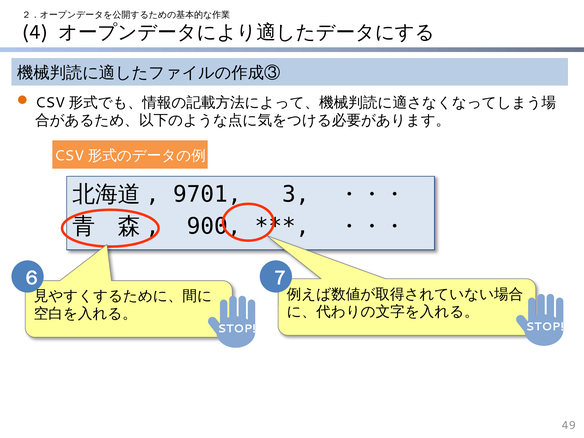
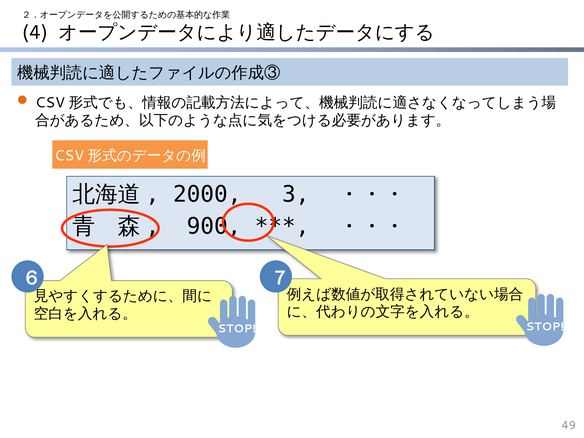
9701: 9701 -> 2000
